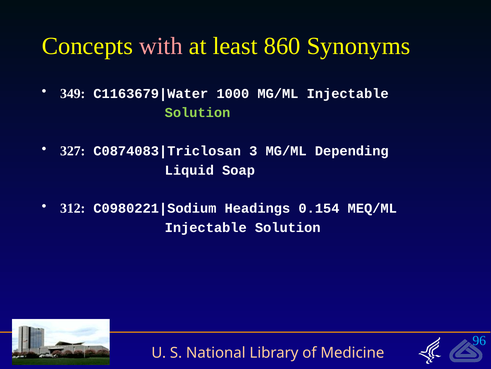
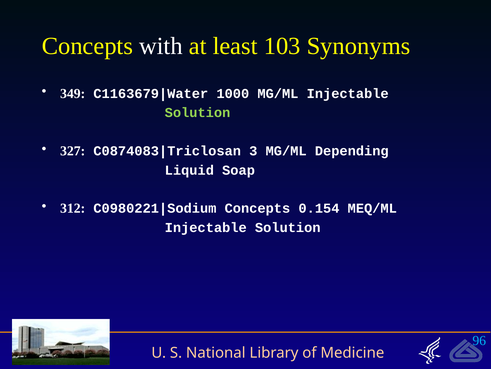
with colour: pink -> white
860: 860 -> 103
Headings at (257, 208): Headings -> Concepts
